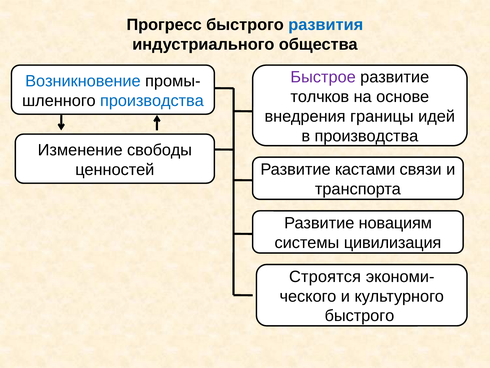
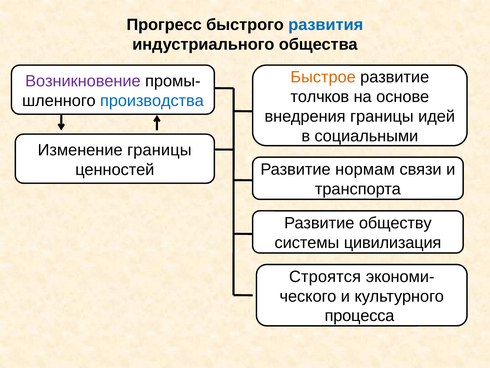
Быстрое colour: purple -> orange
Возникновение colour: blue -> purple
в производства: производства -> социальными
Изменение свободы: свободы -> границы
кастами: кастами -> нормам
новациям: новациям -> обществу
быстрого at (359, 316): быстрого -> процесса
